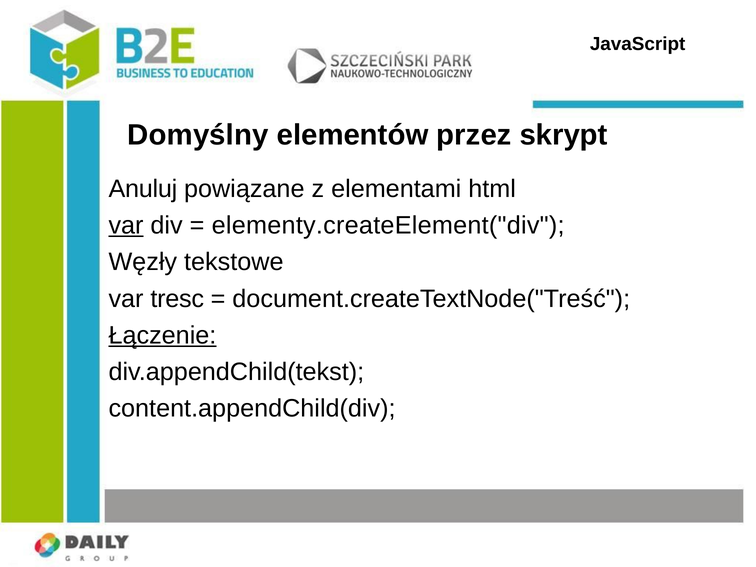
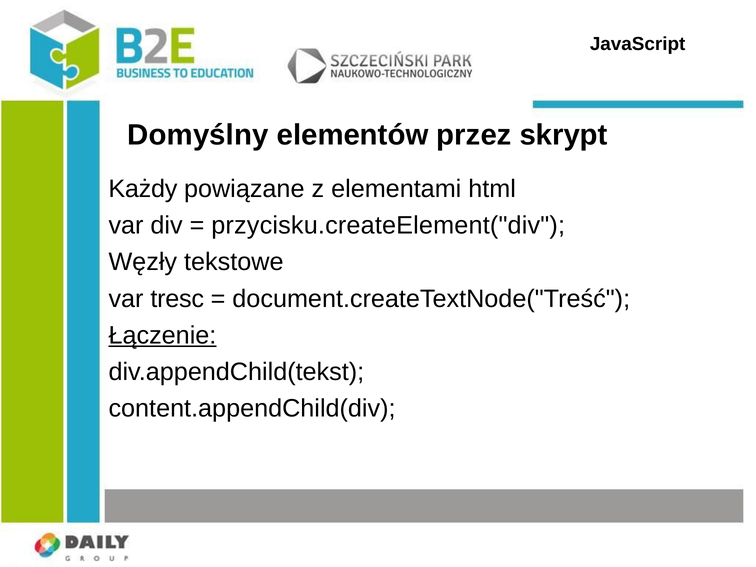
Anuluj: Anuluj -> Każdy
var at (126, 226) underline: present -> none
elementy.createElement("div: elementy.createElement("div -> przycisku.createElement("div
